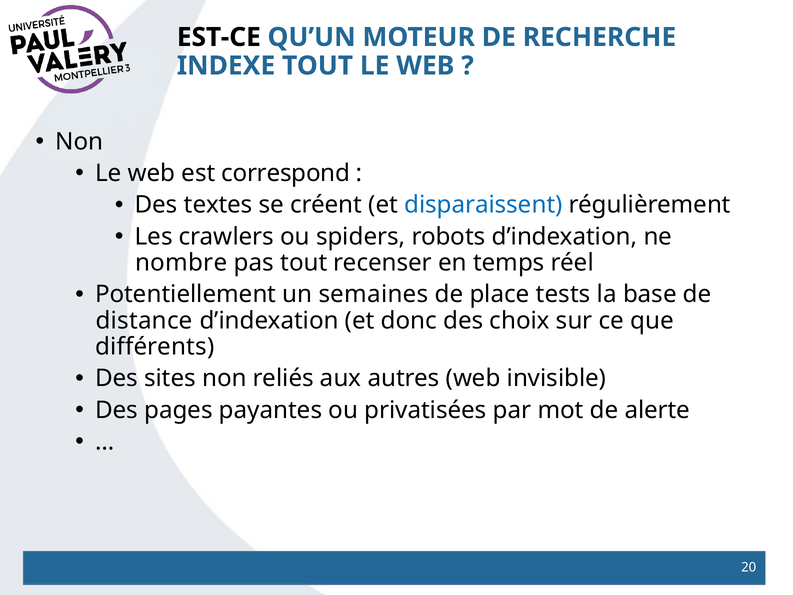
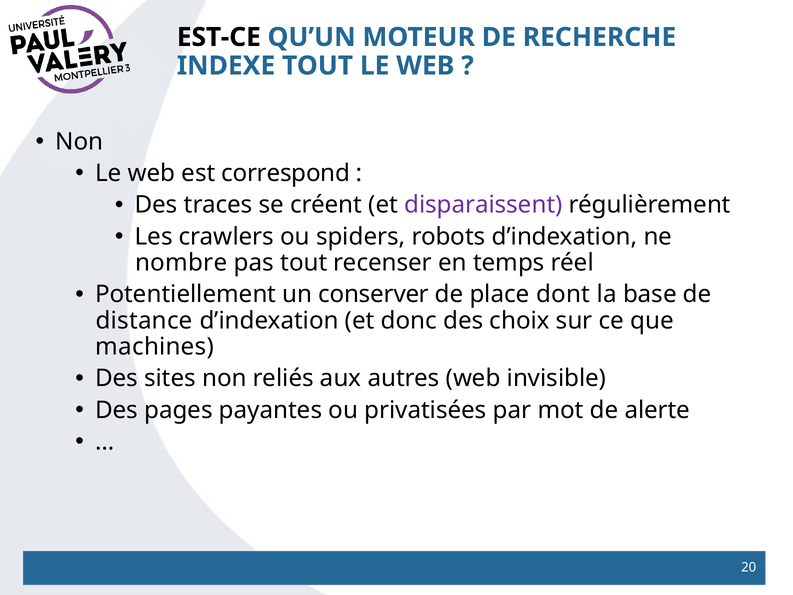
textes: textes -> traces
disparaissent colour: blue -> purple
semaines: semaines -> conserver
tests: tests -> dont
différents: différents -> machines
